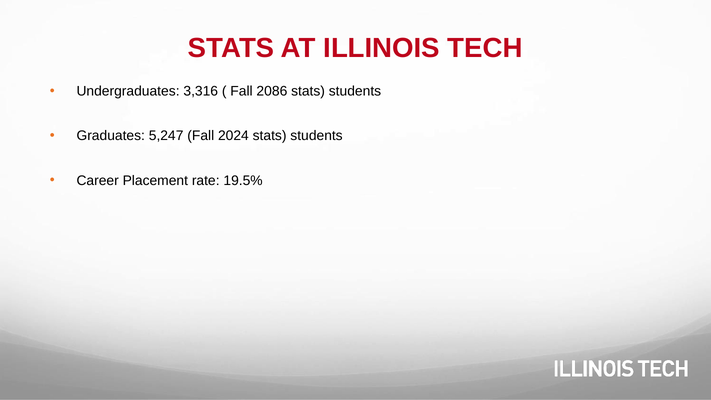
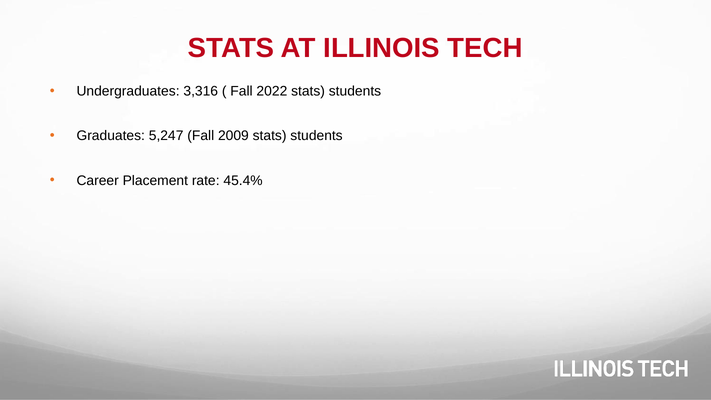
2086: 2086 -> 2022
2024: 2024 -> 2009
19.5%: 19.5% -> 45.4%
